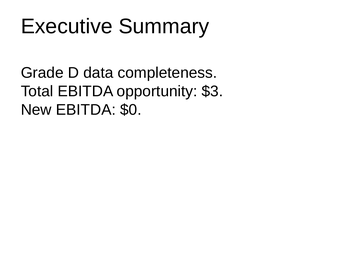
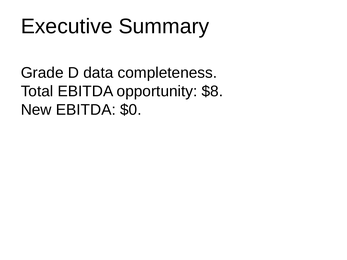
$3: $3 -> $8
